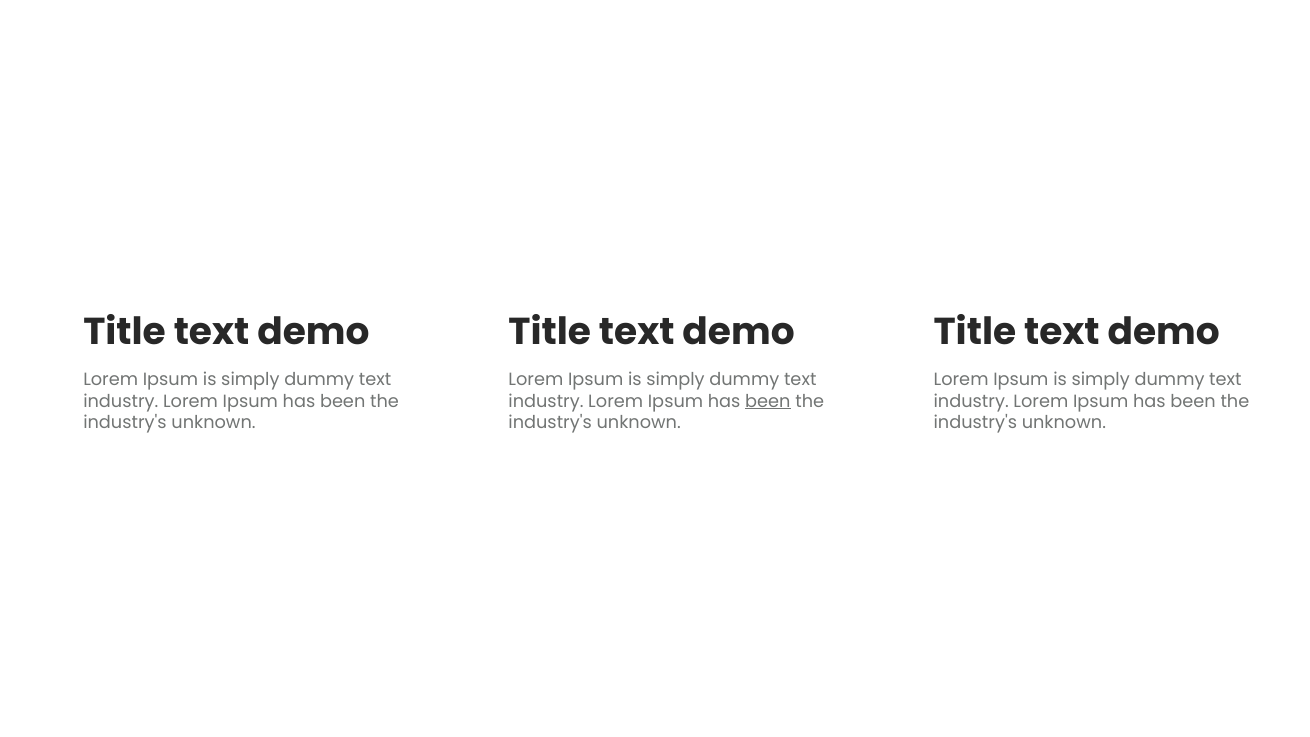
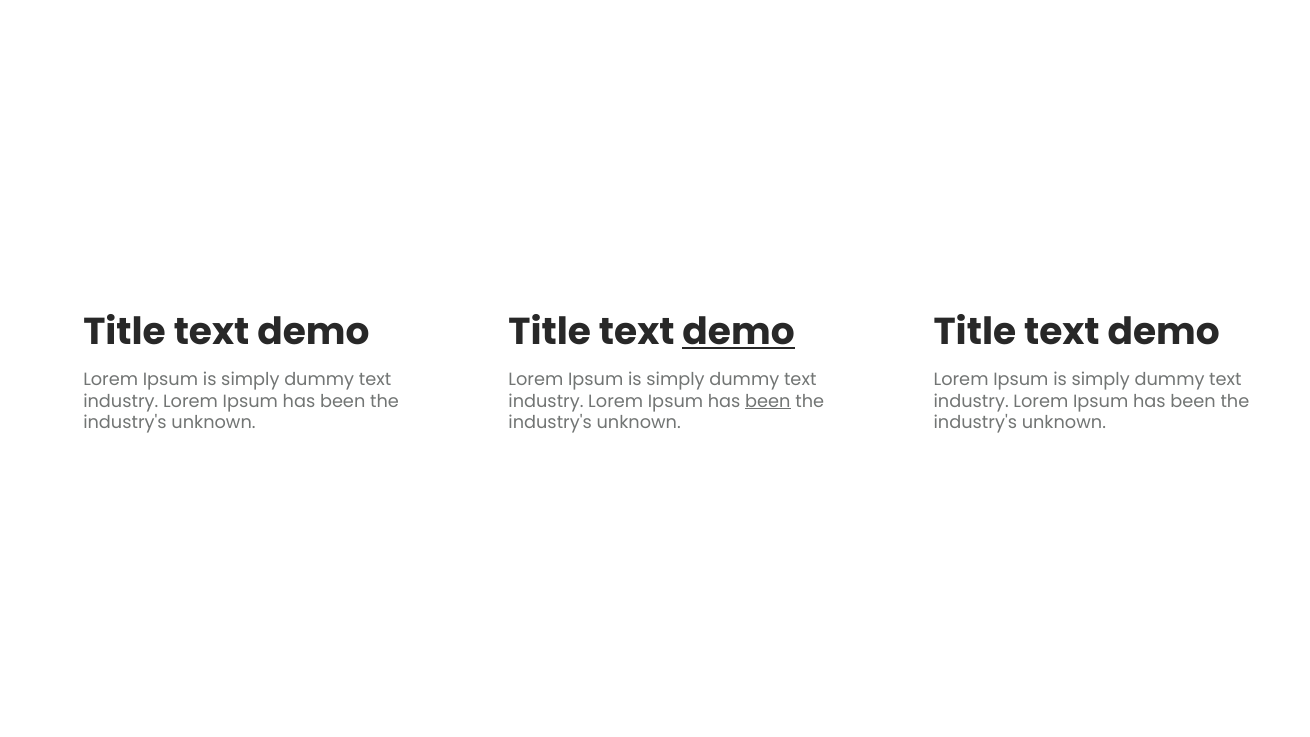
demo at (739, 332) underline: none -> present
